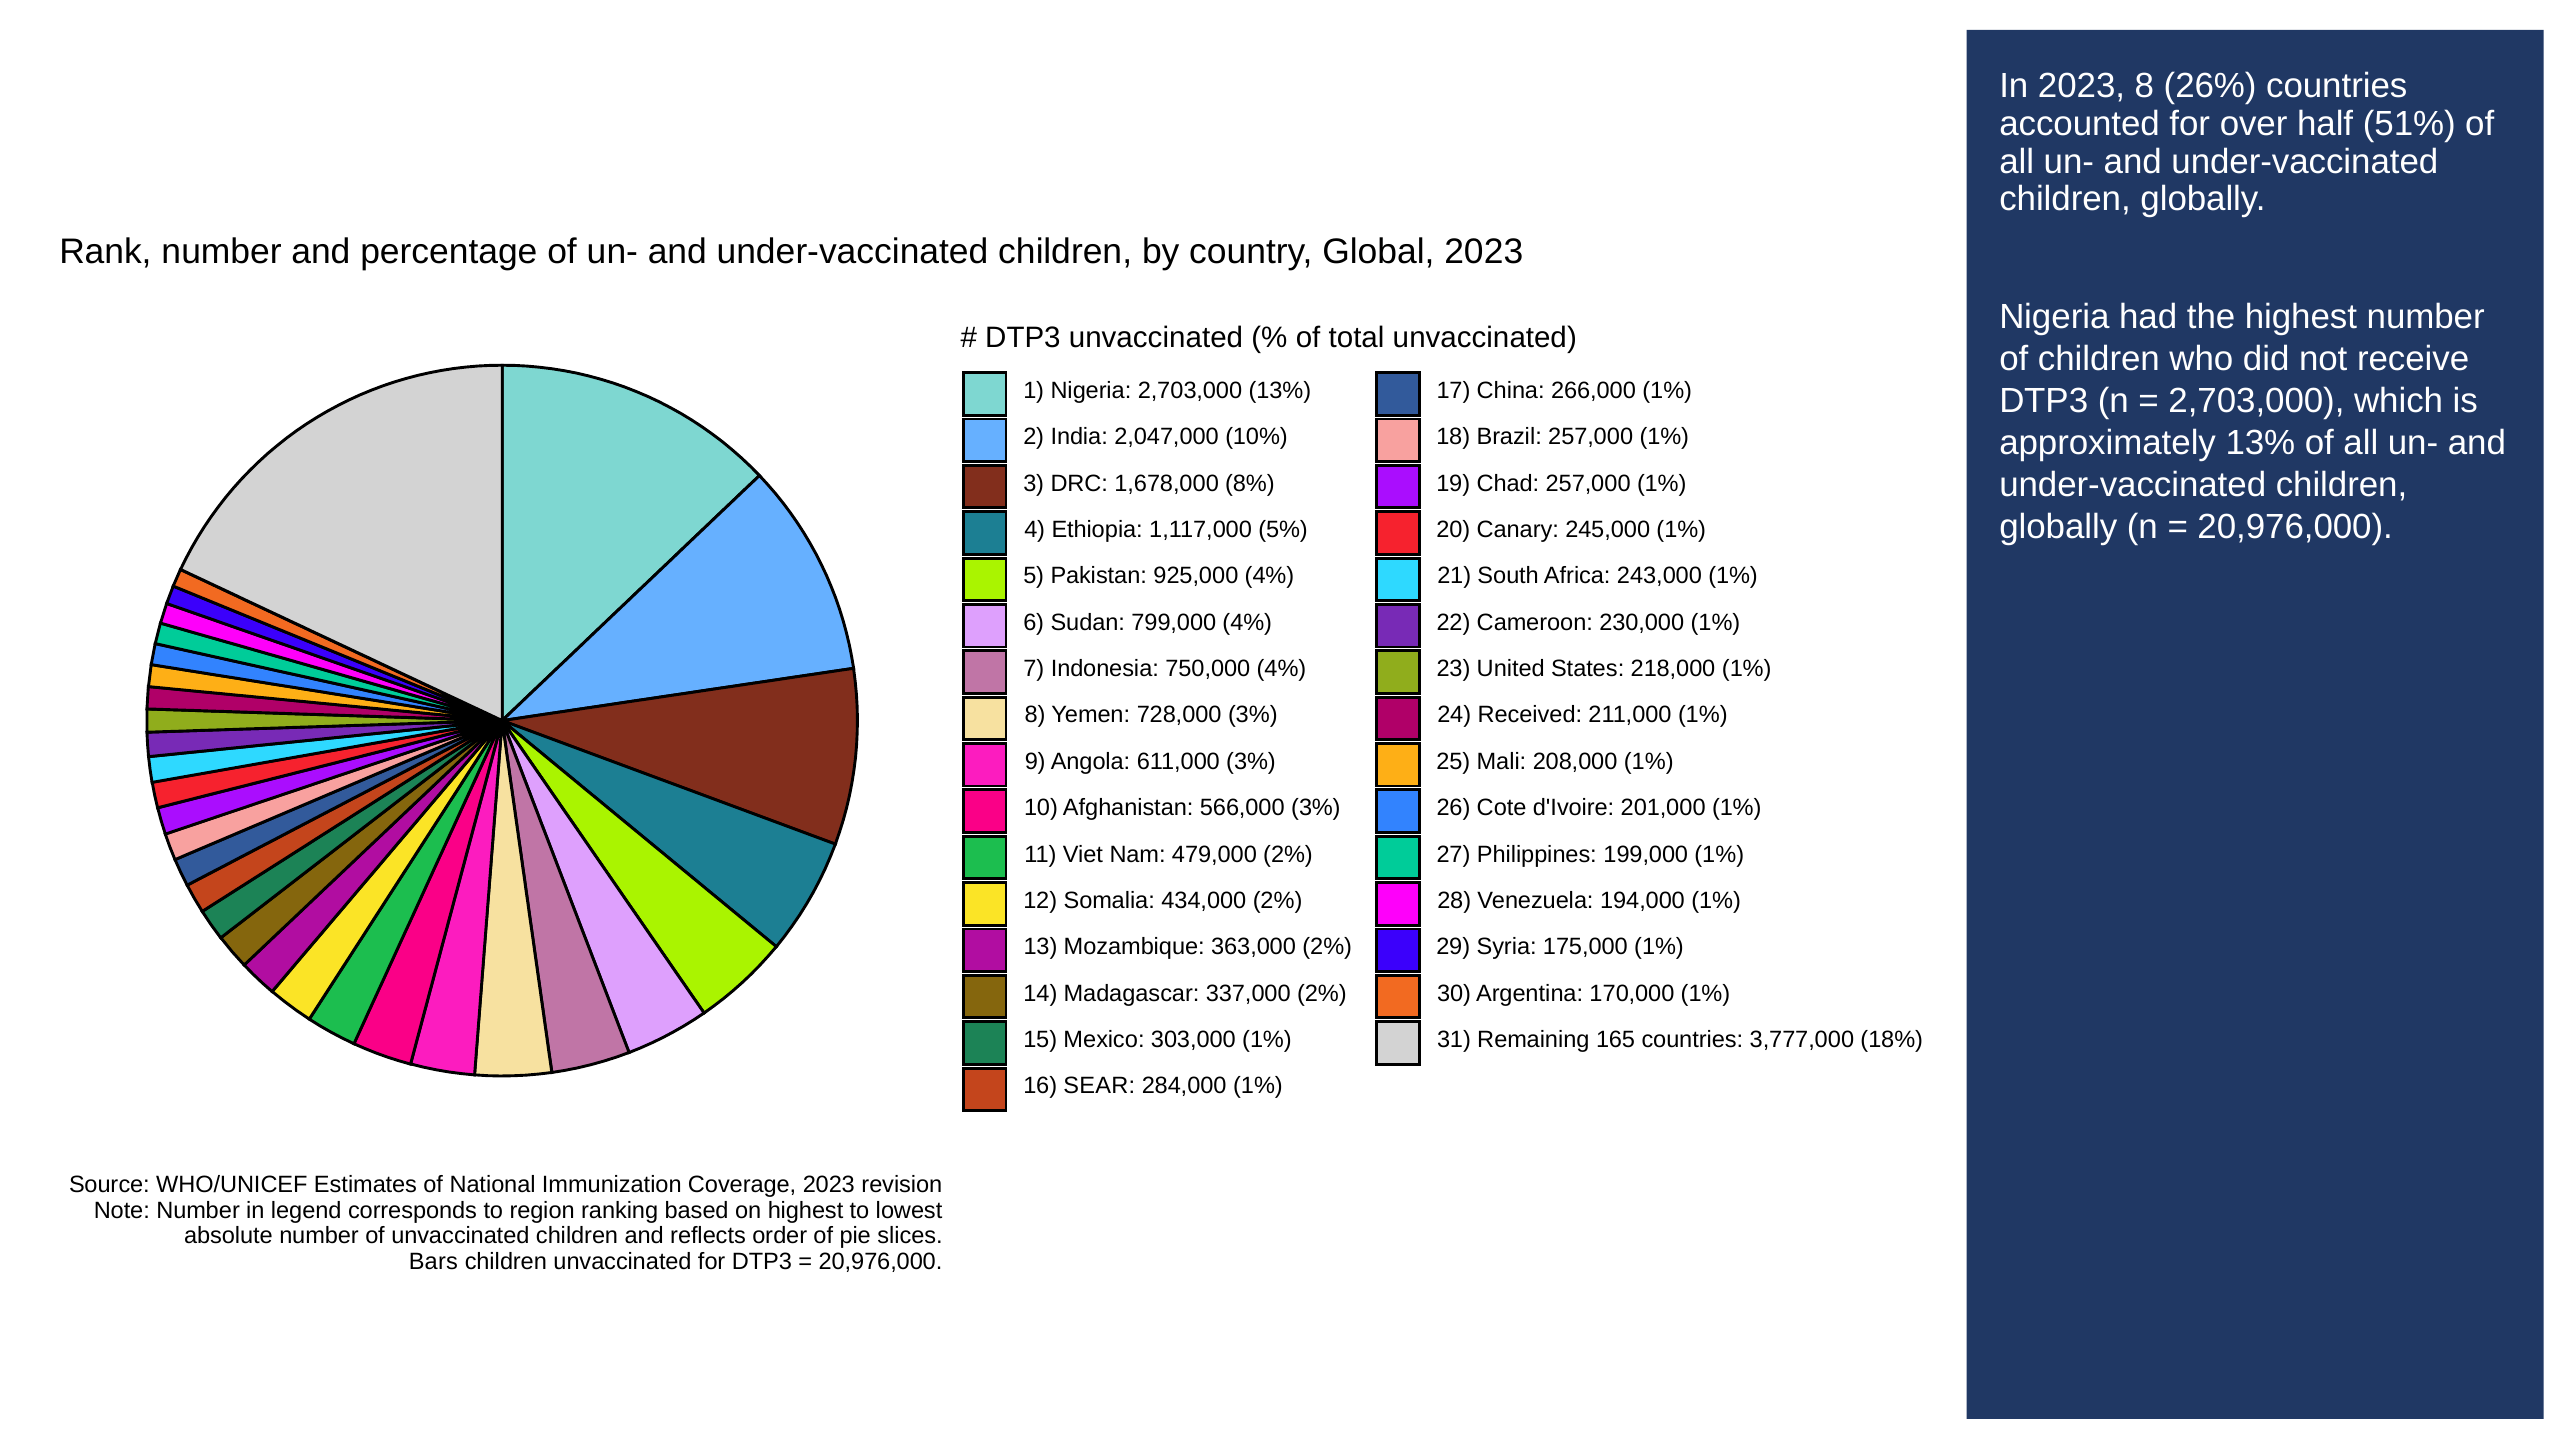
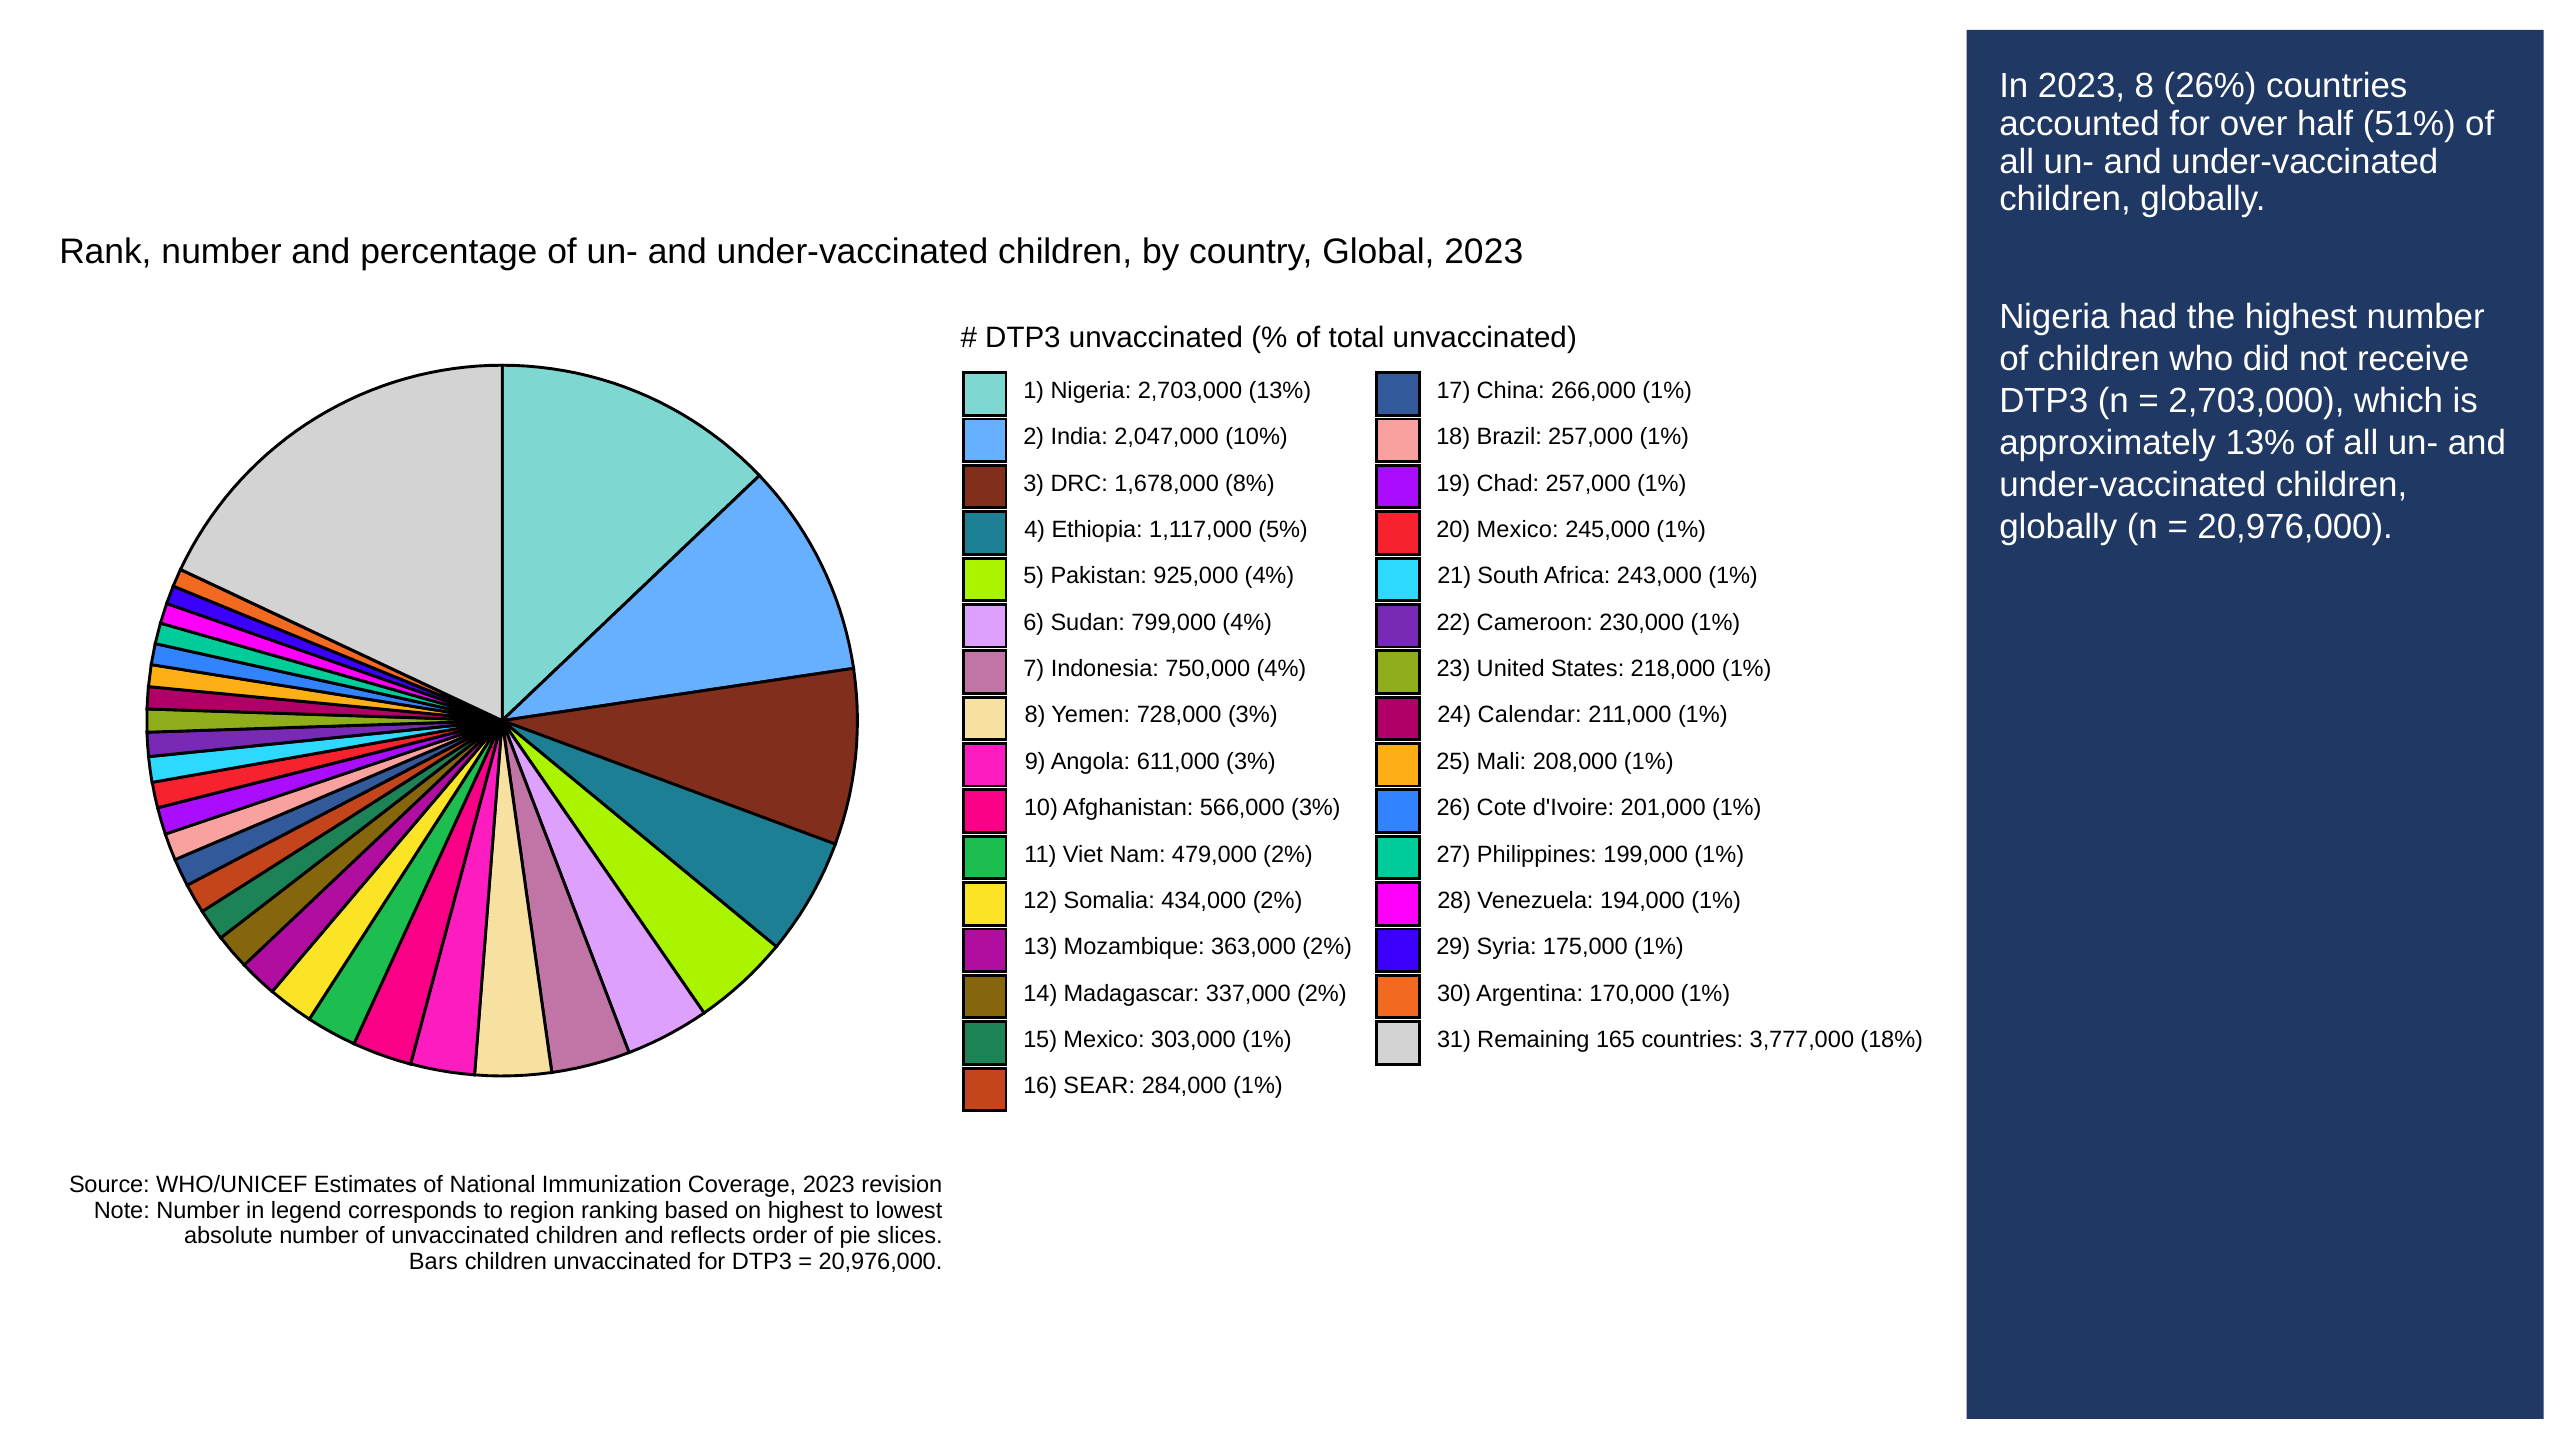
20 Canary: Canary -> Mexico
Received: Received -> Calendar
